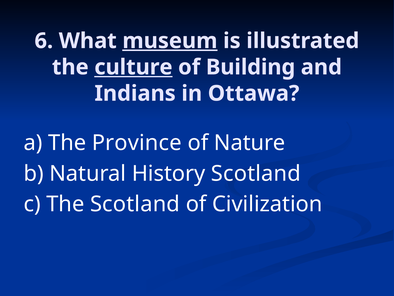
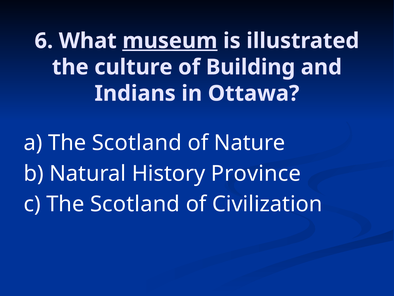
culture underline: present -> none
a The Province: Province -> Scotland
History Scotland: Scotland -> Province
